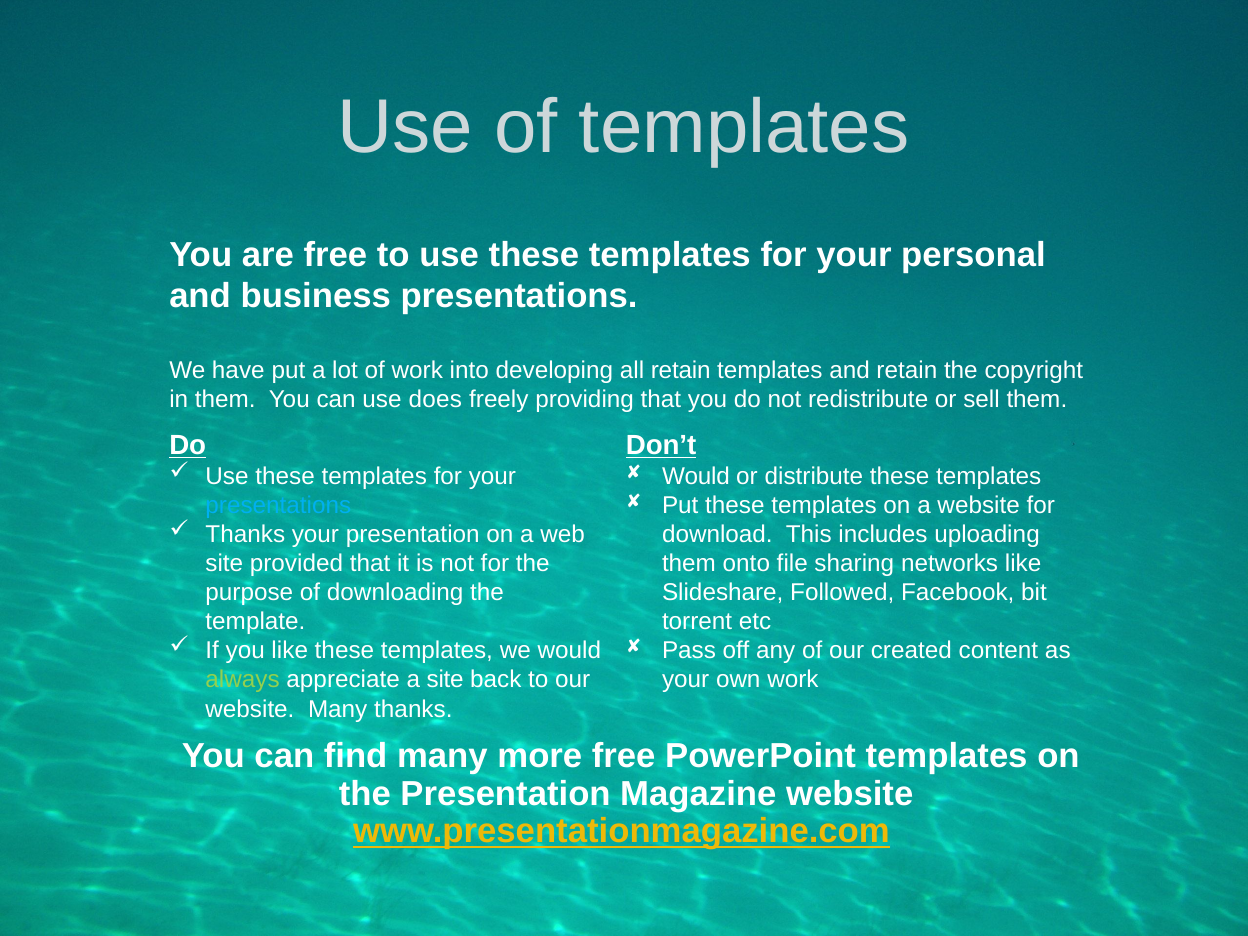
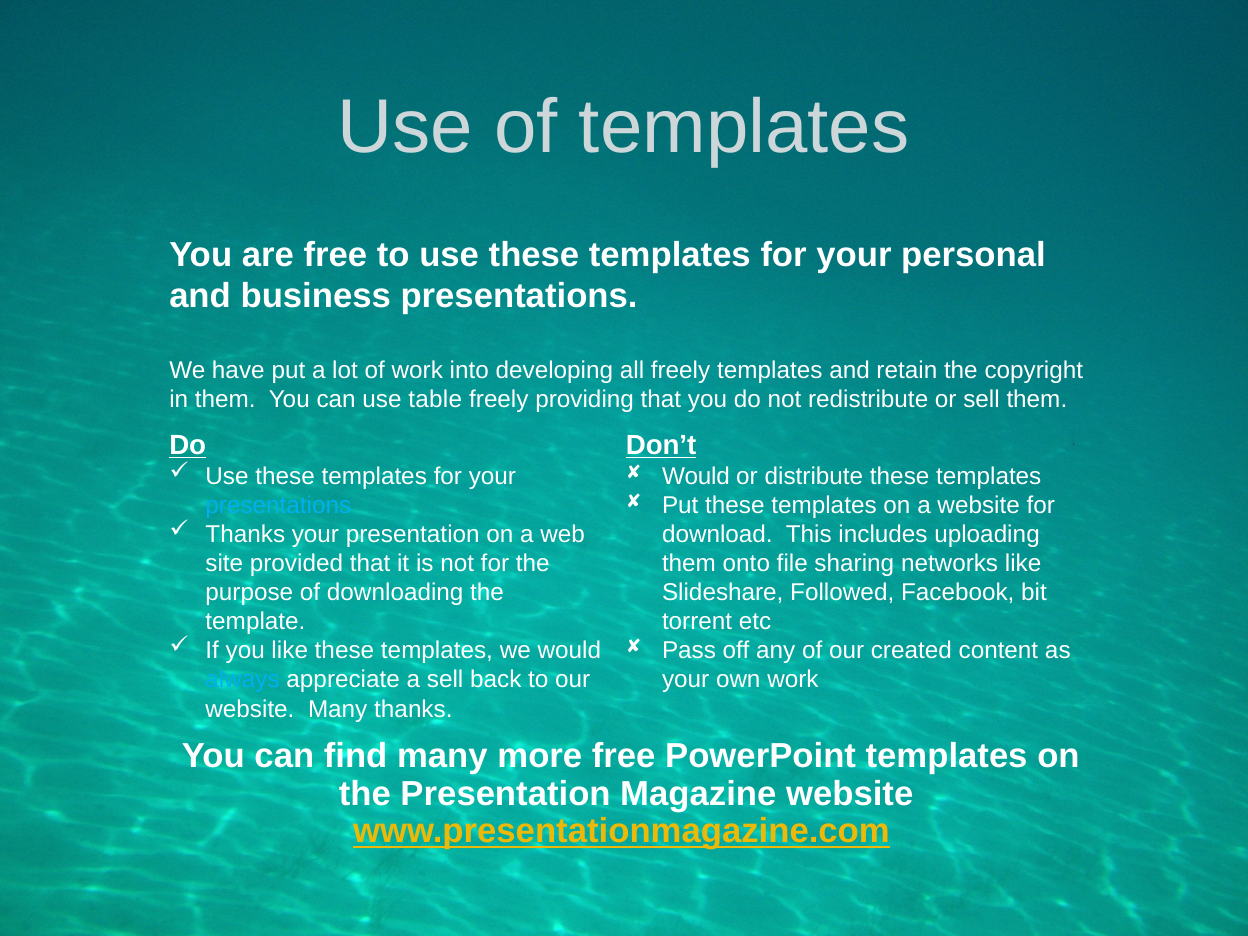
all retain: retain -> freely
does: does -> table
always colour: light green -> light blue
a site: site -> sell
